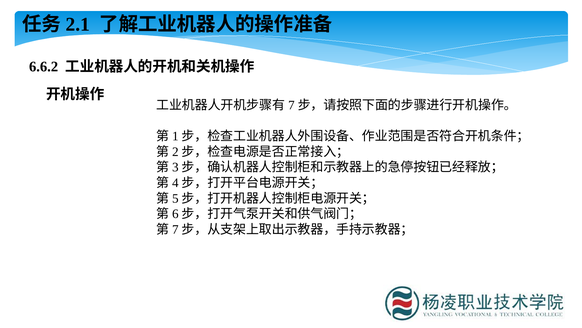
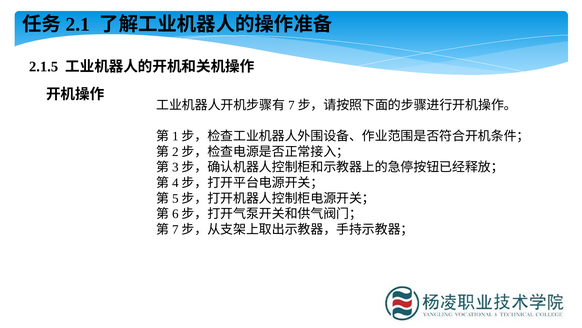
6.6.2: 6.6.2 -> 2.1.5
